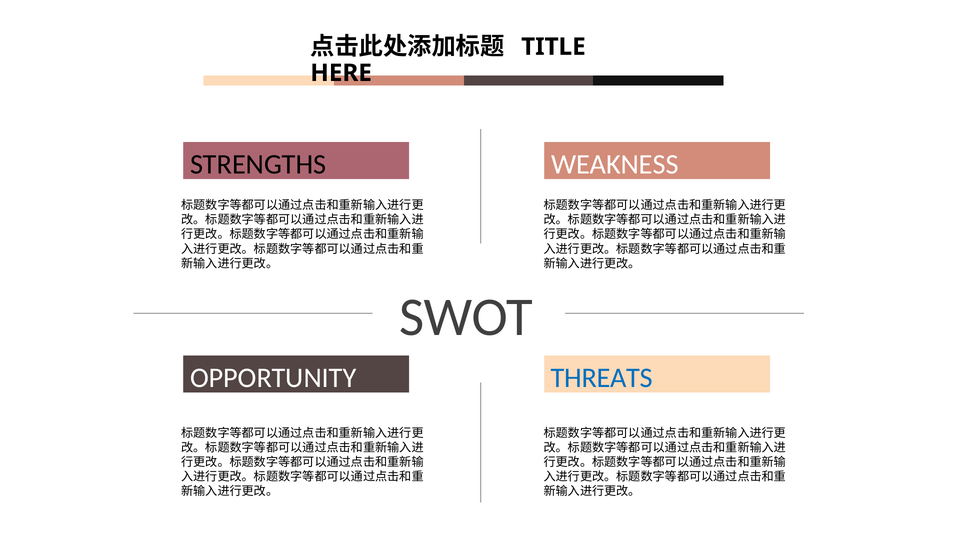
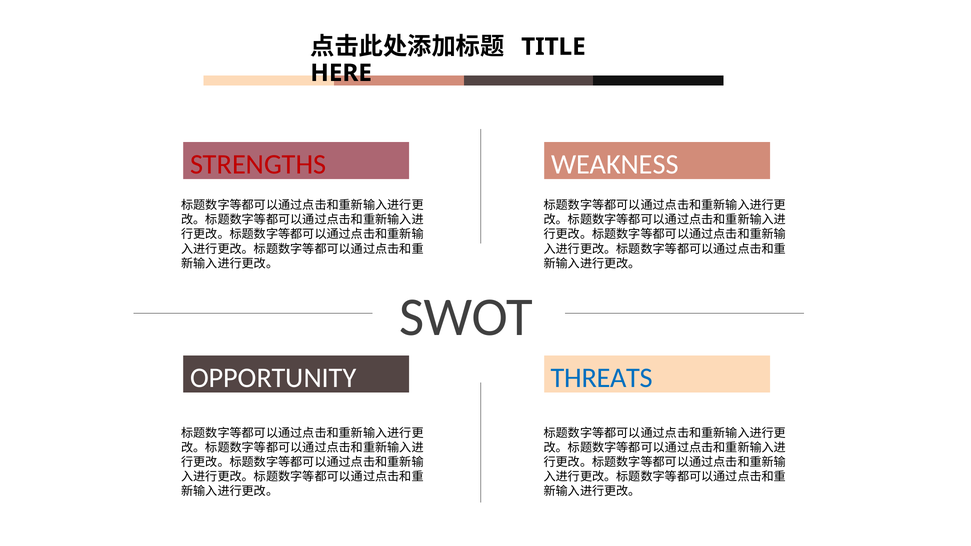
STRENGTHS colour: black -> red
